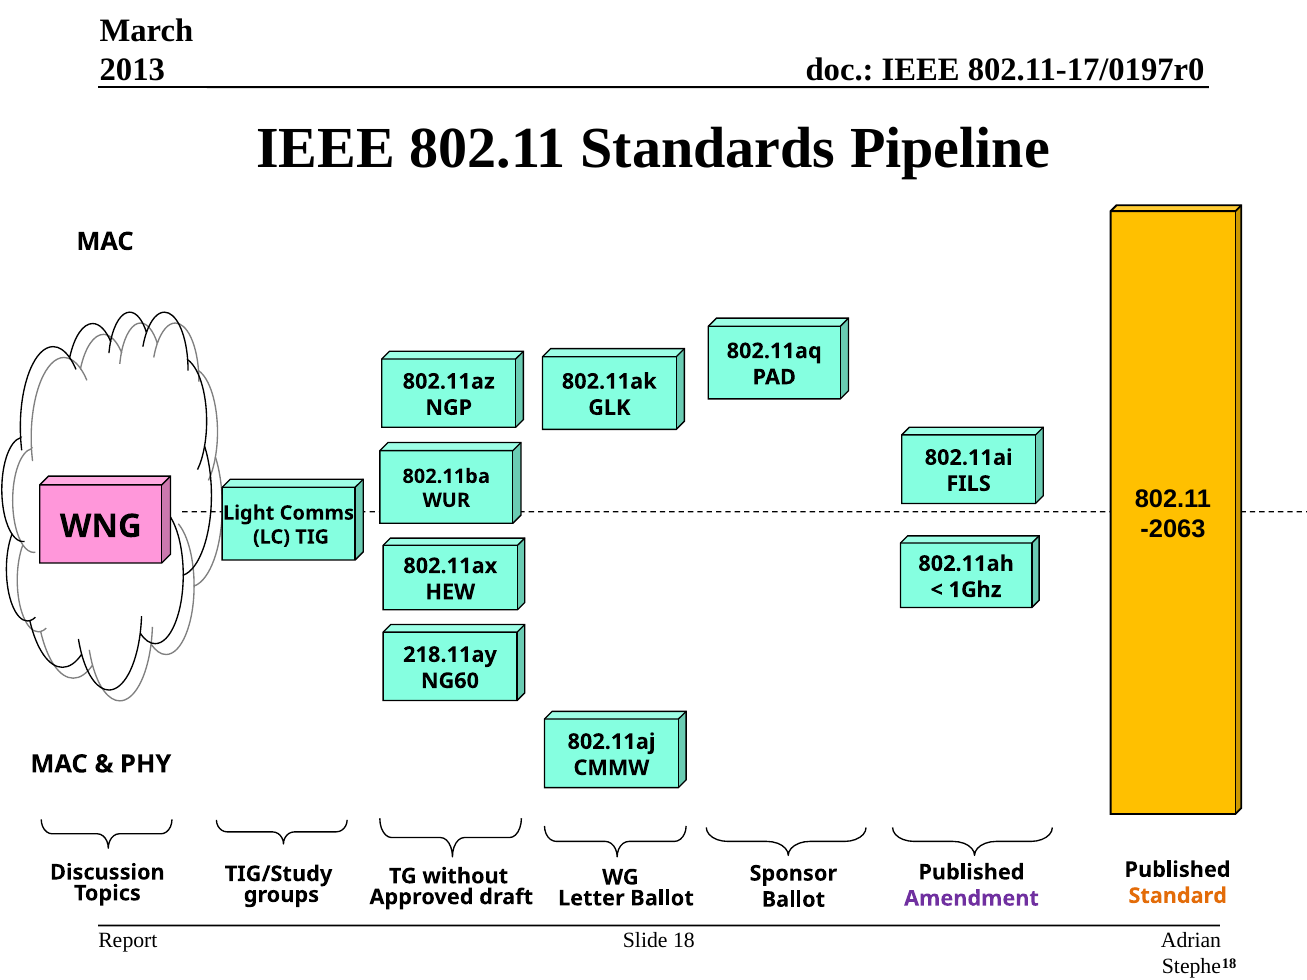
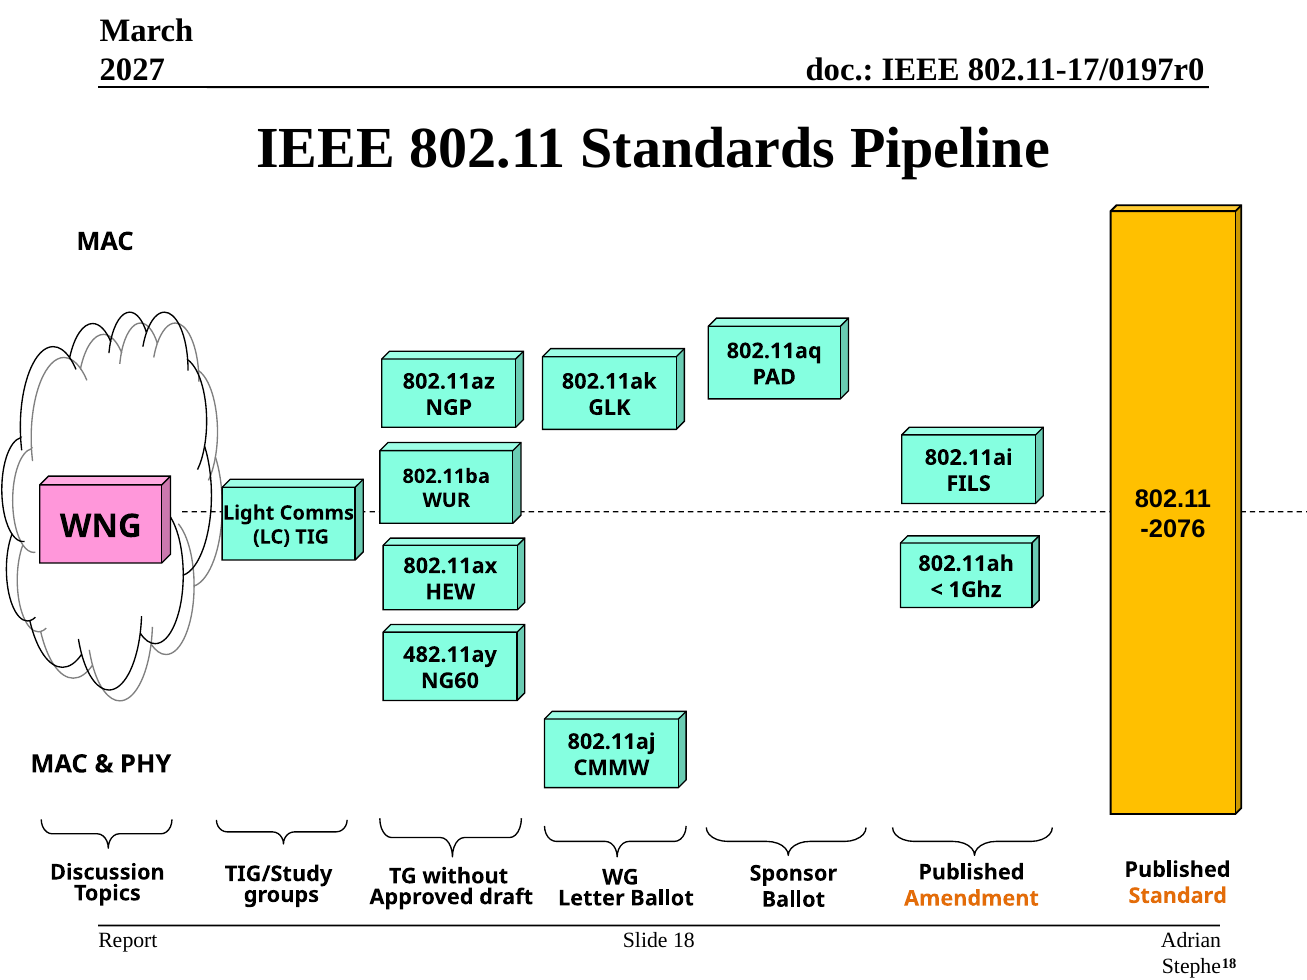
2013: 2013 -> 2027
-2063: -2063 -> -2076
218.11ay: 218.11ay -> 482.11ay
Amendment colour: purple -> orange
